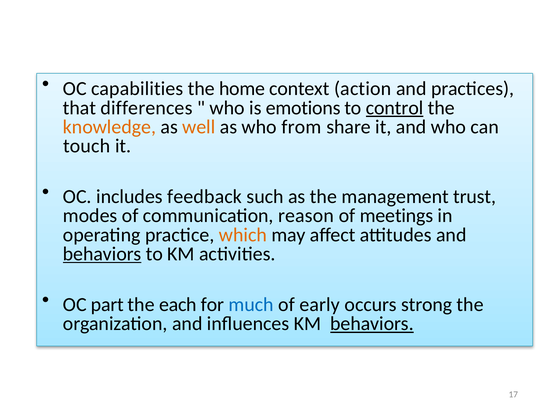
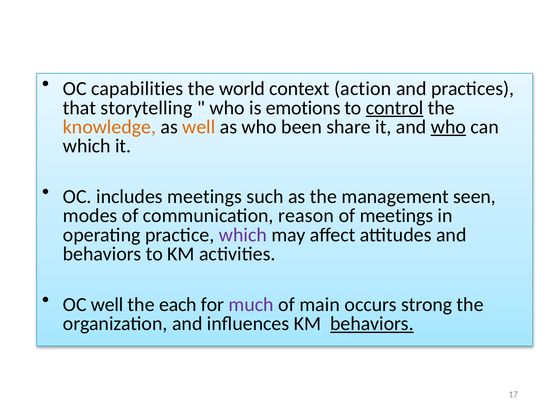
home: home -> world
differences: differences -> storytelling
from: from -> been
who at (448, 127) underline: none -> present
touch at (87, 146): touch -> which
includes feedback: feedback -> meetings
trust: trust -> seen
which at (243, 235) colour: orange -> purple
behaviors at (102, 254) underline: present -> none
OC part: part -> well
much colour: blue -> purple
early: early -> main
